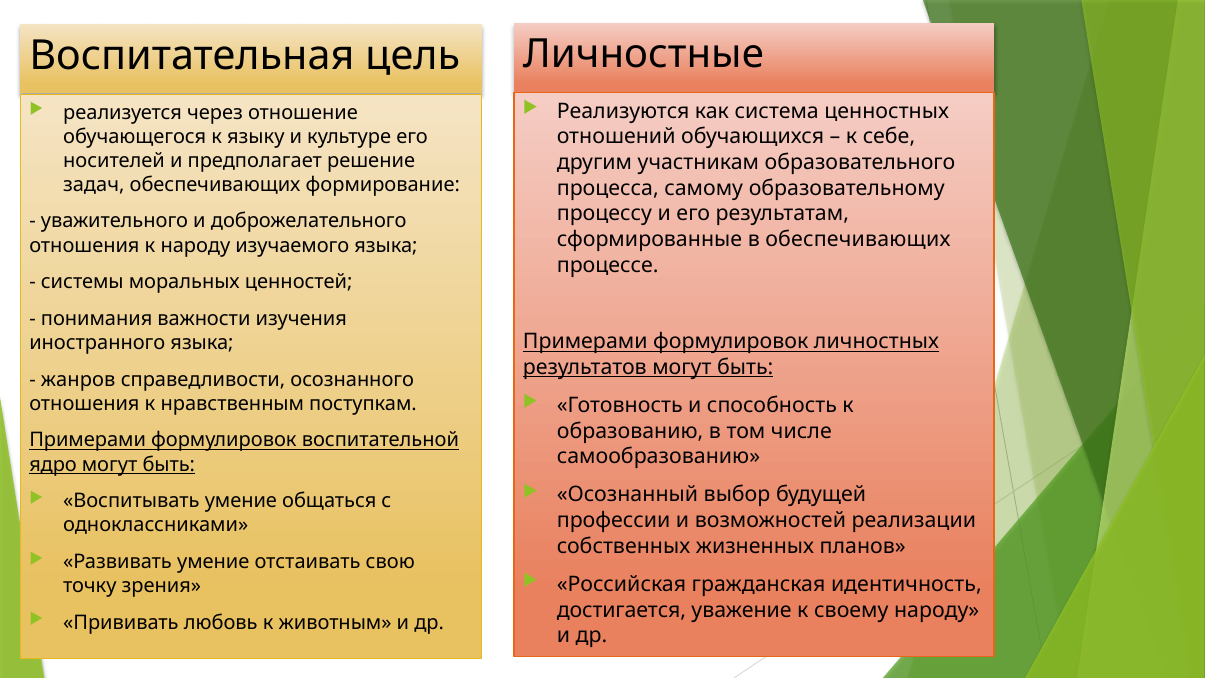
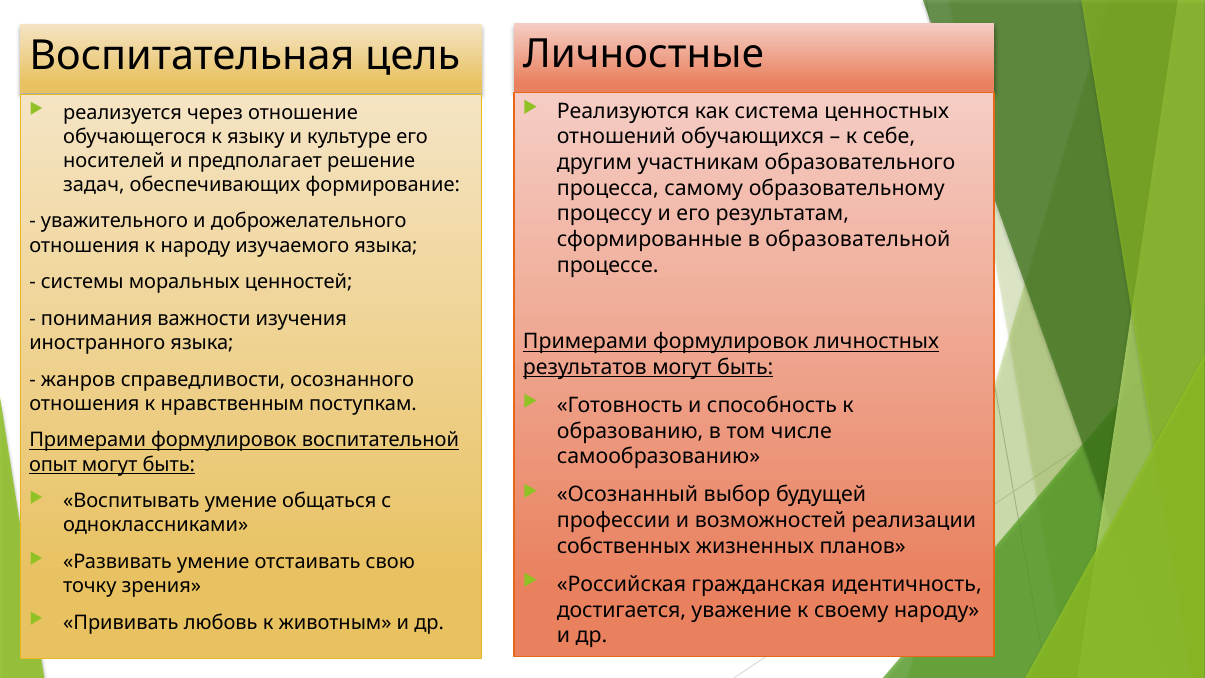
в обеспечивающих: обеспечивающих -> образовательной
ядро: ядро -> опыт
